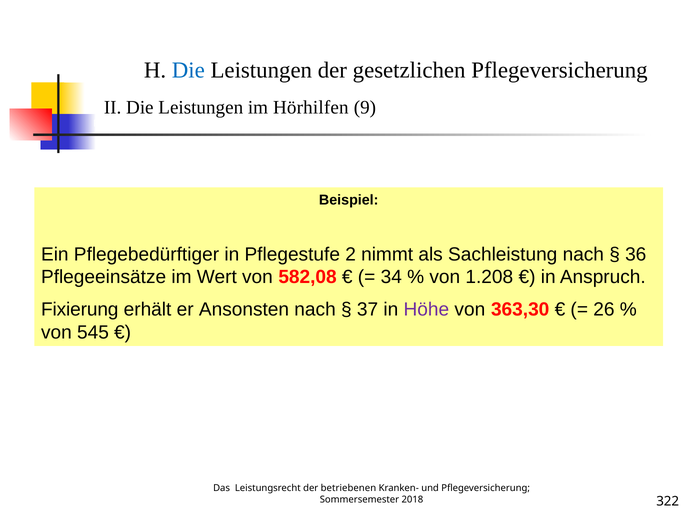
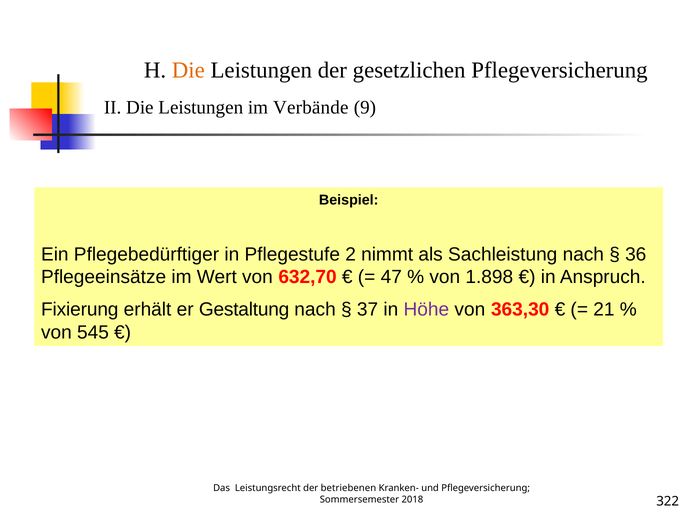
Die at (188, 70) colour: blue -> orange
Hörhilfen: Hörhilfen -> Verbände
582,08: 582,08 -> 632,70
34: 34 -> 47
1.208: 1.208 -> 1.898
Ansonsten: Ansonsten -> Gestaltung
26: 26 -> 21
